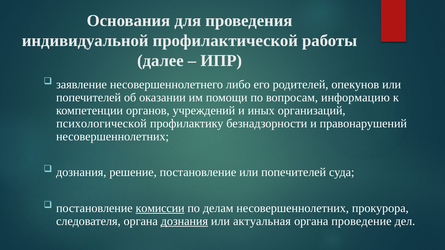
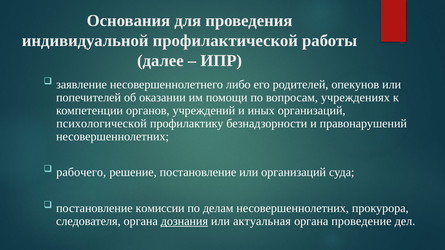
информацию: информацию -> учреждениях
дознания at (81, 173): дознания -> рабочего
постановление или попечителей: попечителей -> организаций
комиссии underline: present -> none
